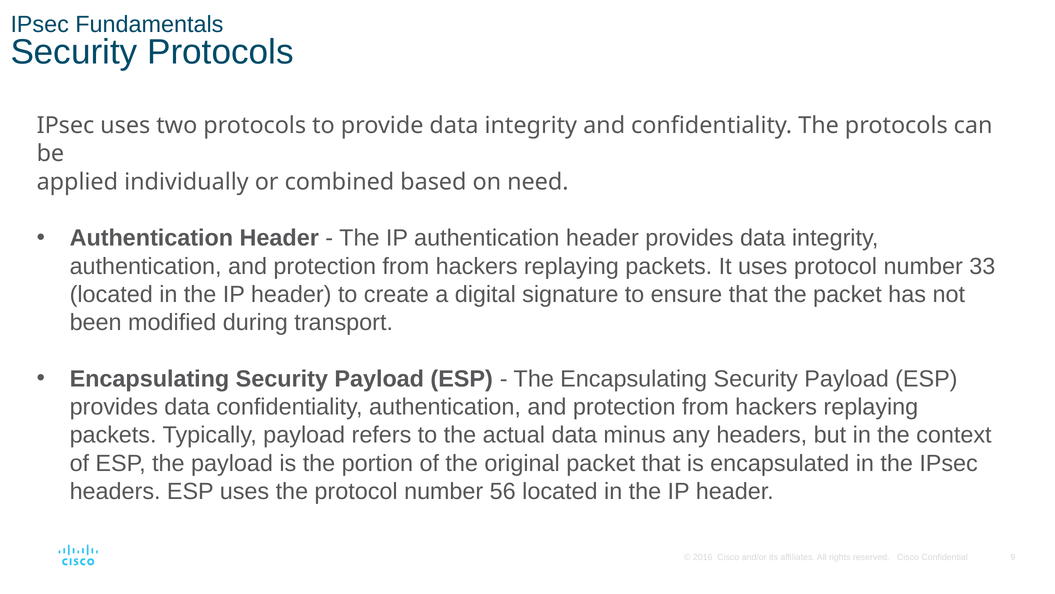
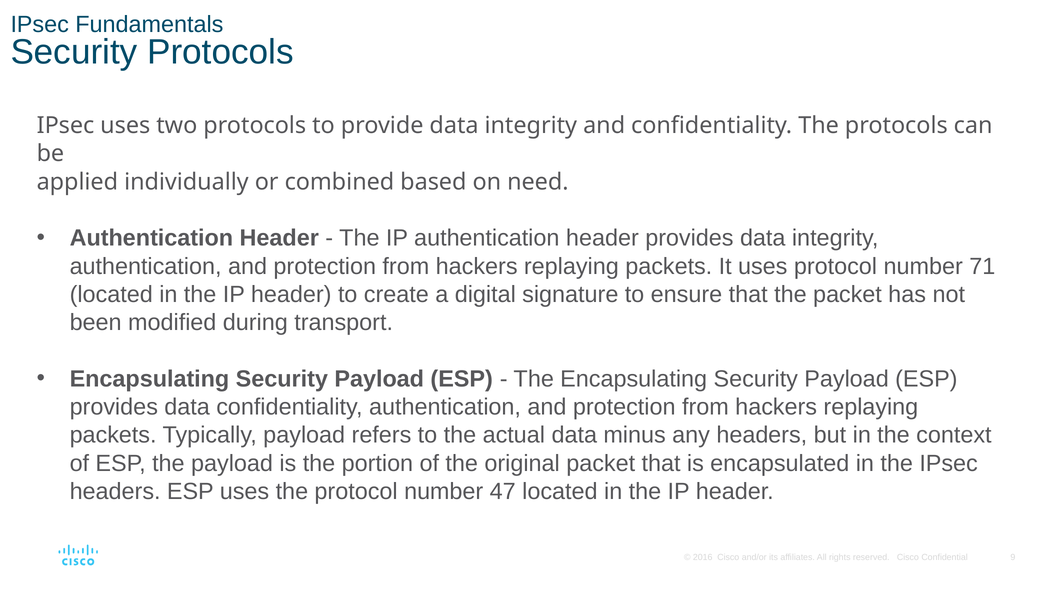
33: 33 -> 71
56: 56 -> 47
